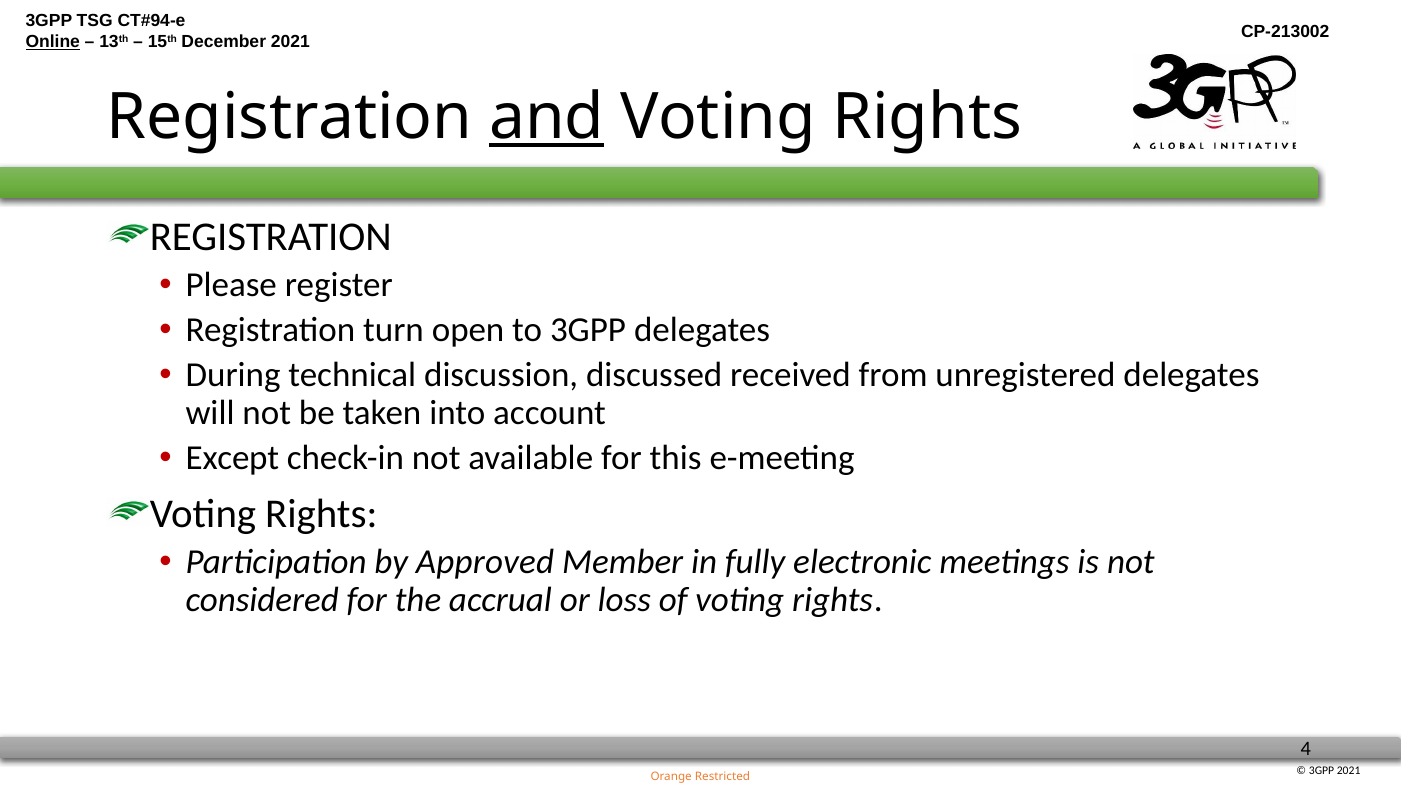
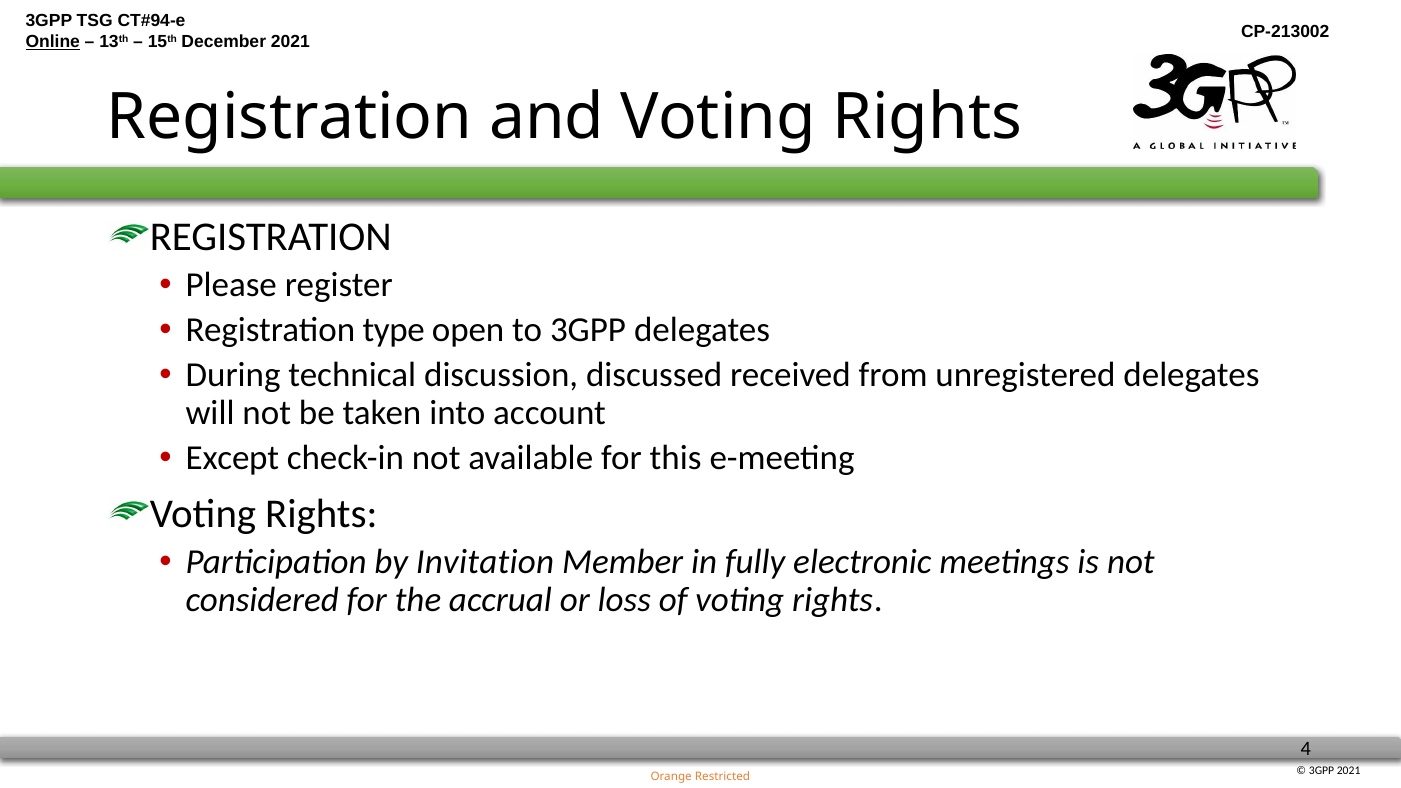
and underline: present -> none
turn: turn -> type
Approved: Approved -> Invitation
